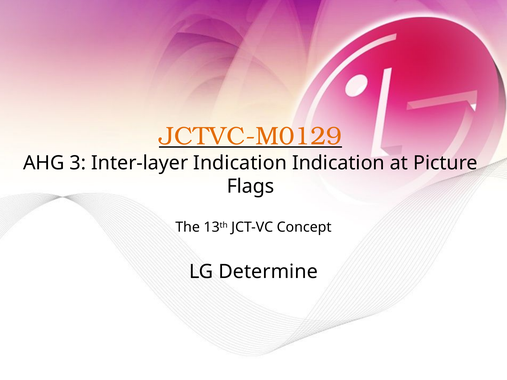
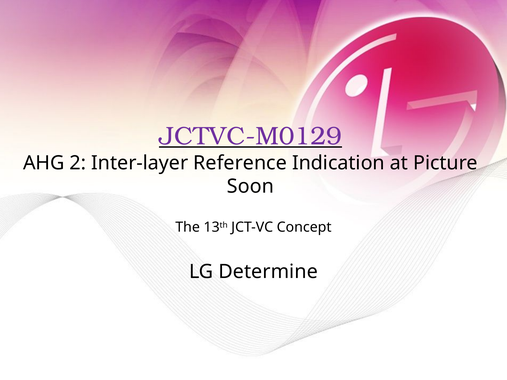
JCTVC-M0129 colour: orange -> purple
3: 3 -> 2
Inter-layer Indication: Indication -> Reference
Flags: Flags -> Soon
